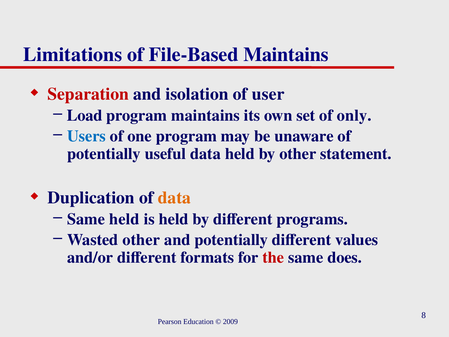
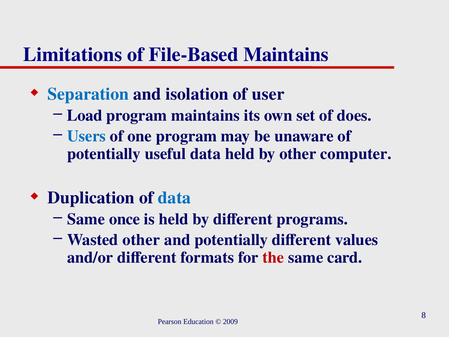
Separation colour: red -> blue
only: only -> does
statement: statement -> computer
data at (174, 198) colour: orange -> blue
Same held: held -> once
does: does -> card
